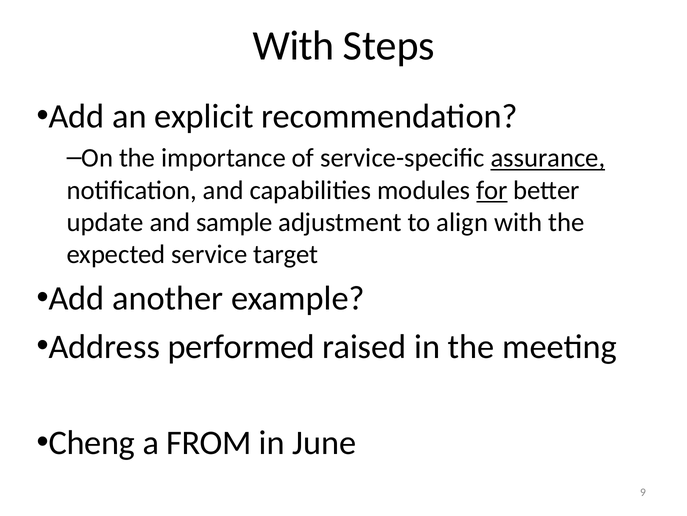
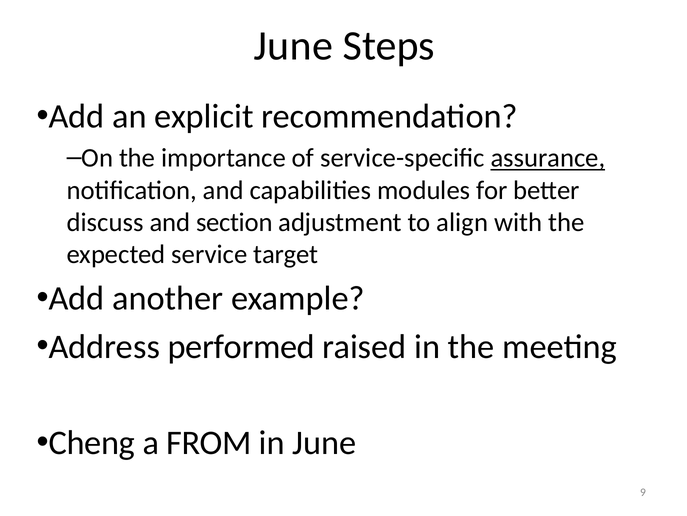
With at (294, 46): With -> June
for underline: present -> none
update: update -> discuss
sample: sample -> section
